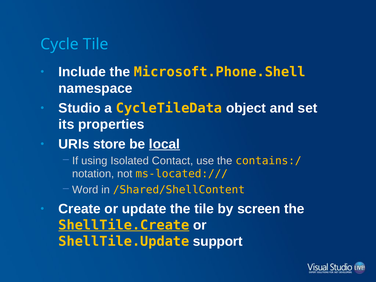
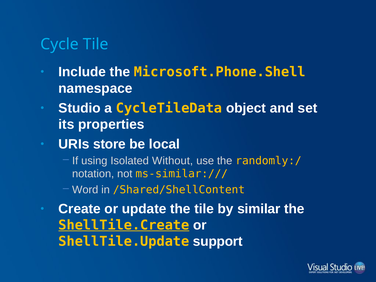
local underline: present -> none
Contact: Contact -> Without
contains:/: contains:/ -> randomly:/
ms-located:///: ms-located:/// -> ms-similar:///
screen: screen -> similar
